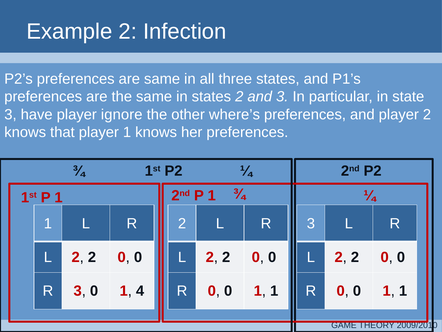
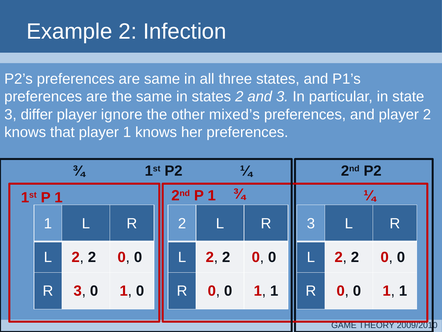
have: have -> differ
where’s: where’s -> mixed’s
1 4: 4 -> 0
